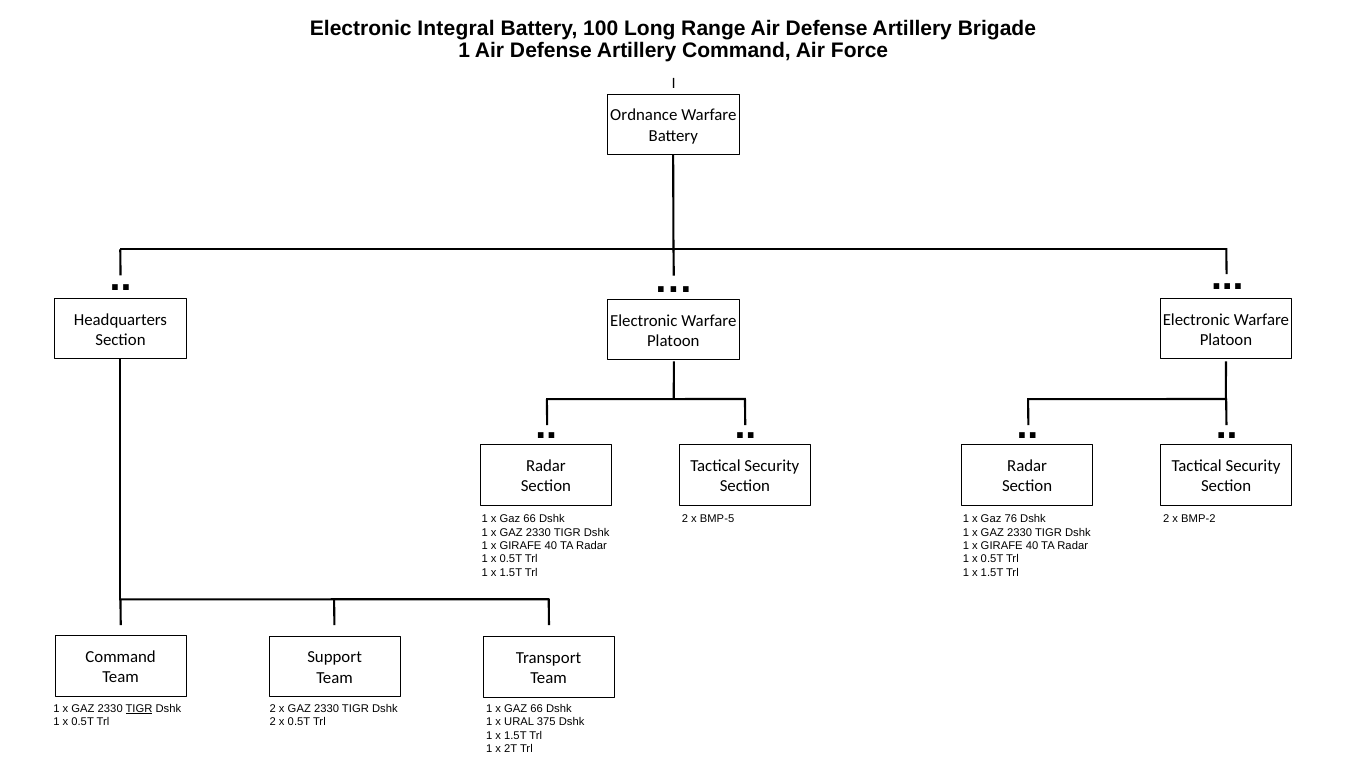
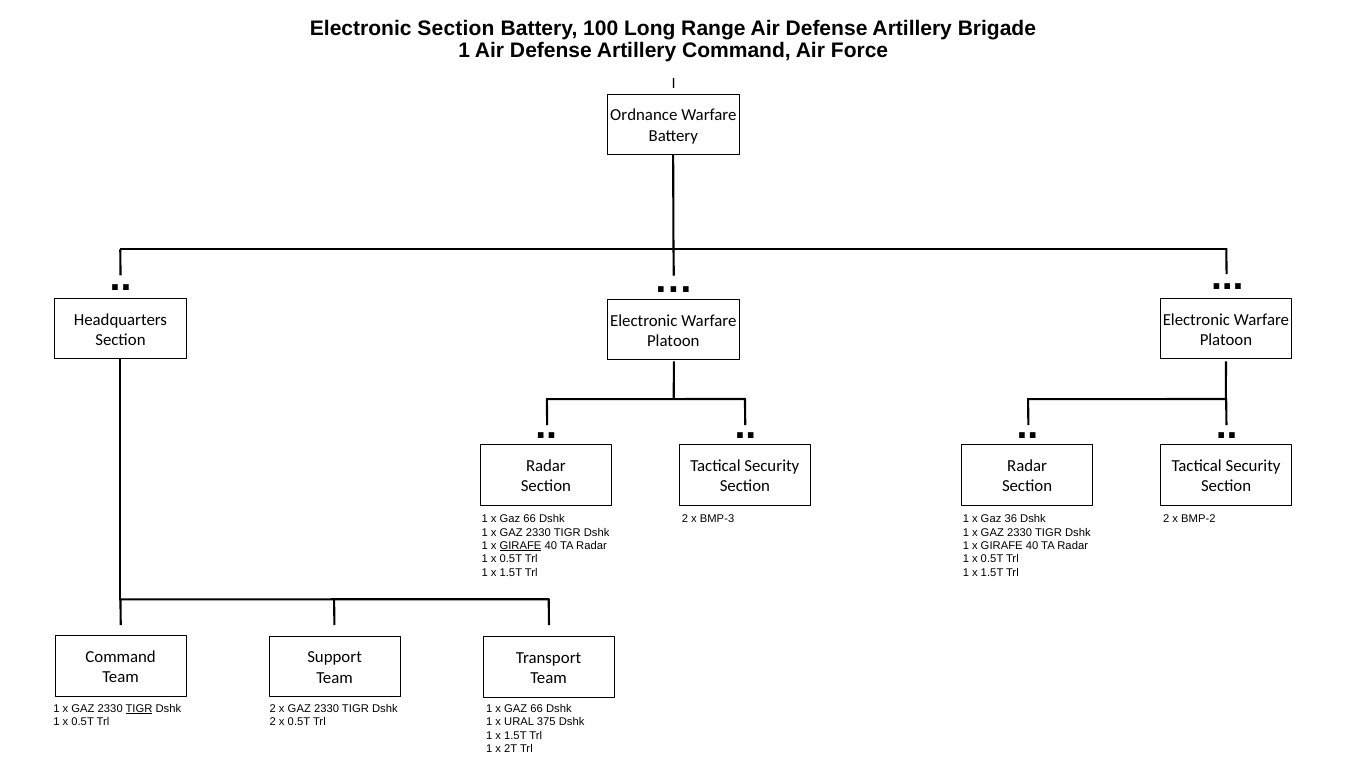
Electronic Integral: Integral -> Section
BMP-5: BMP-5 -> BMP-3
76: 76 -> 36
GIRAFE at (520, 546) underline: none -> present
